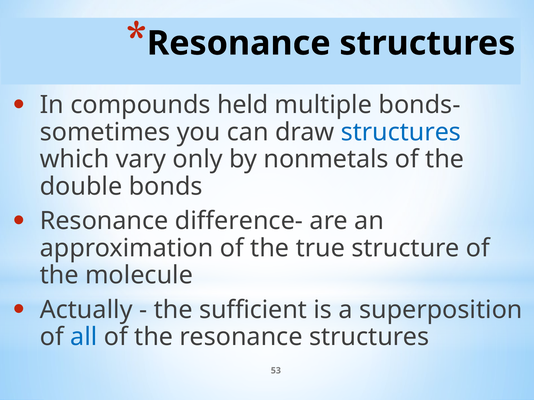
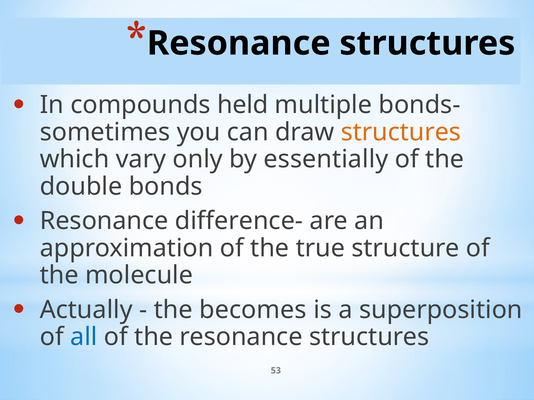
structures at (401, 132) colour: blue -> orange
nonmetals: nonmetals -> essentially
sufficient: sufficient -> becomes
